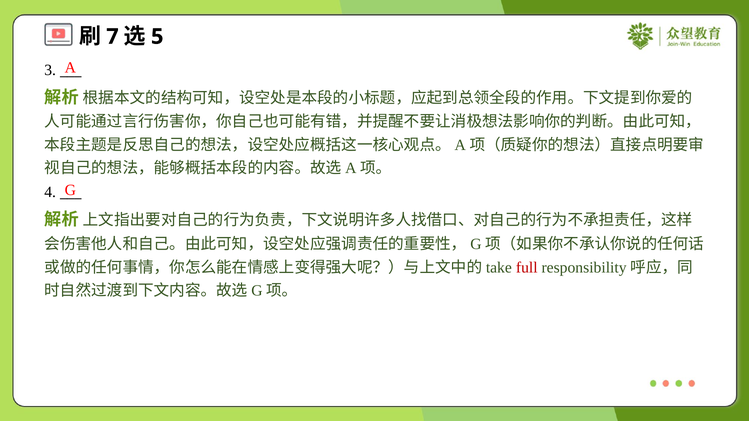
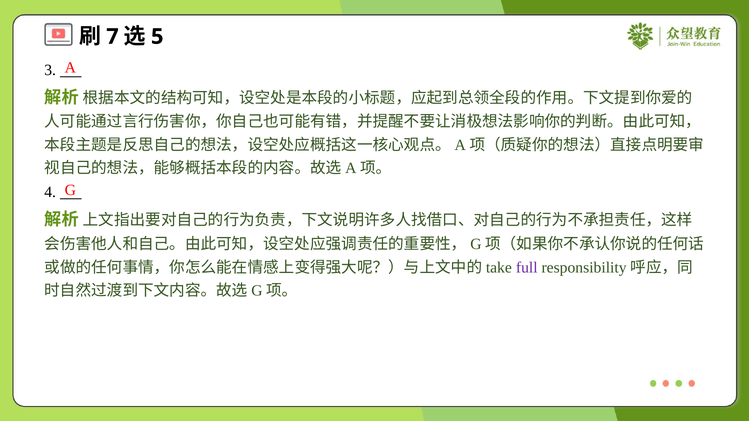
full colour: red -> purple
